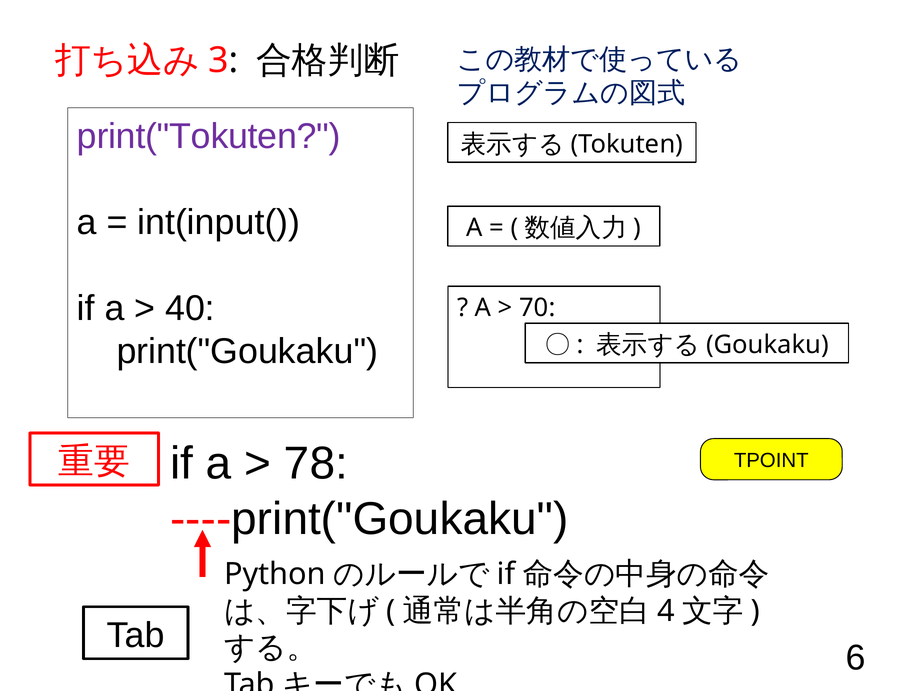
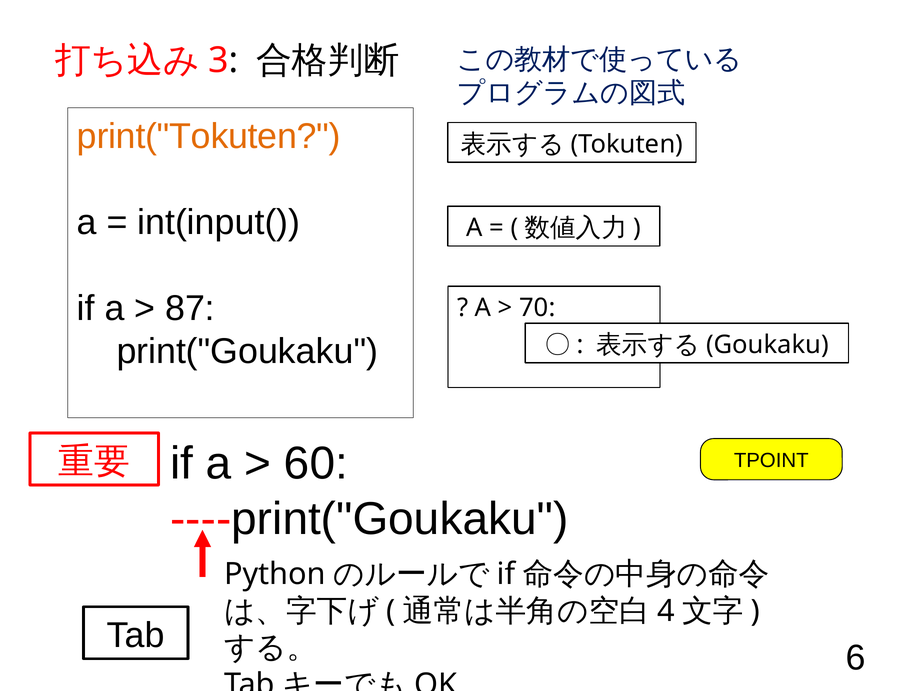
print("Tokuten colour: purple -> orange
40: 40 -> 87
78: 78 -> 60
